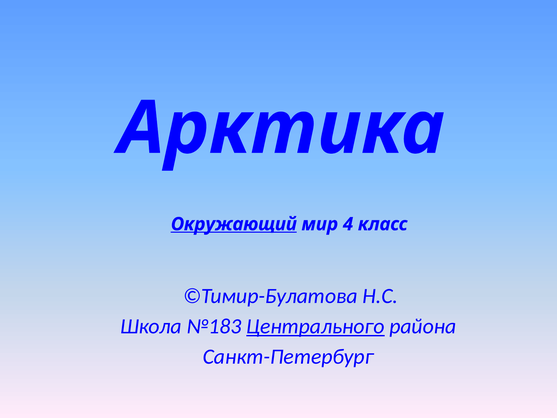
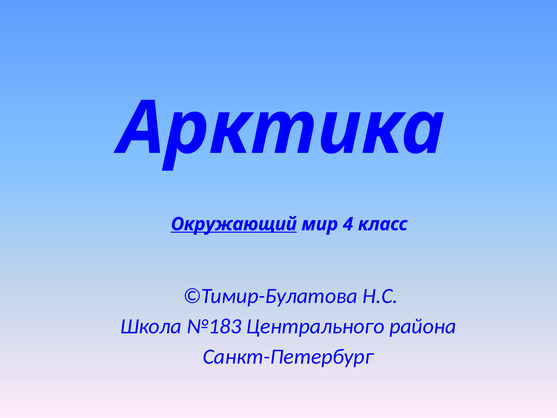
Центрального underline: present -> none
